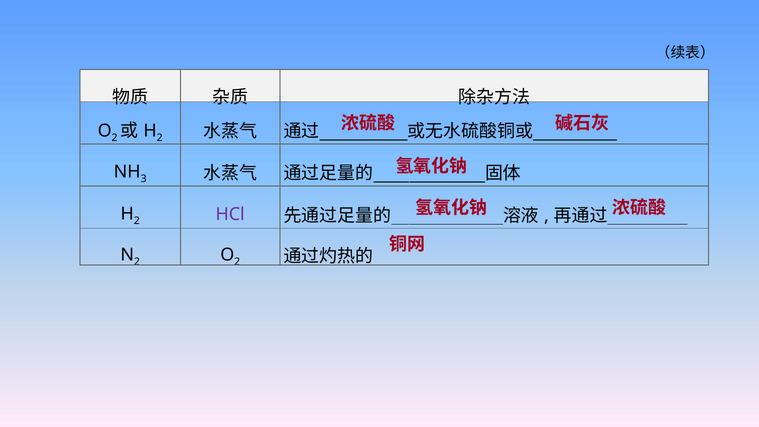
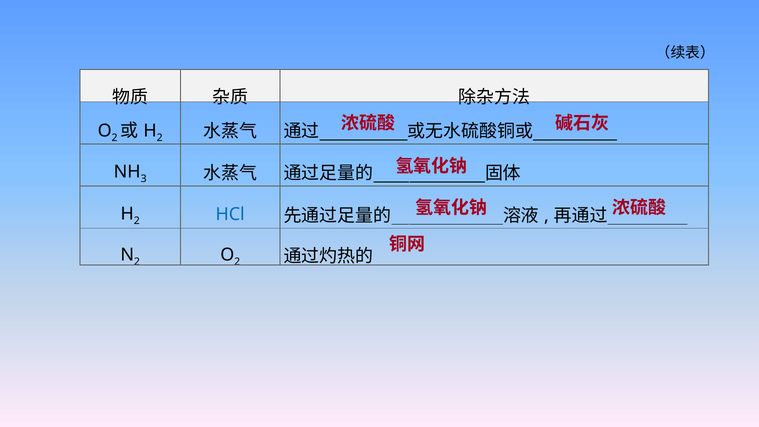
HCl colour: purple -> blue
